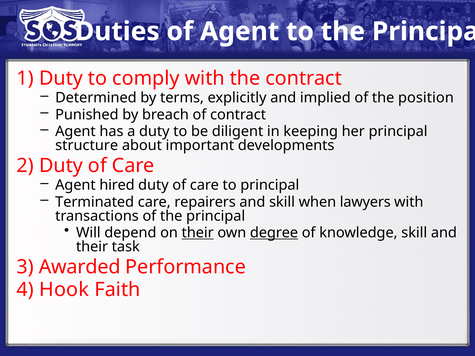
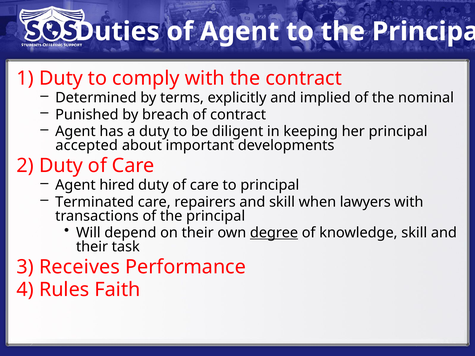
position: position -> nominal
structure: structure -> accepted
their at (198, 233) underline: present -> none
Awarded: Awarded -> Receives
Hook: Hook -> Rules
